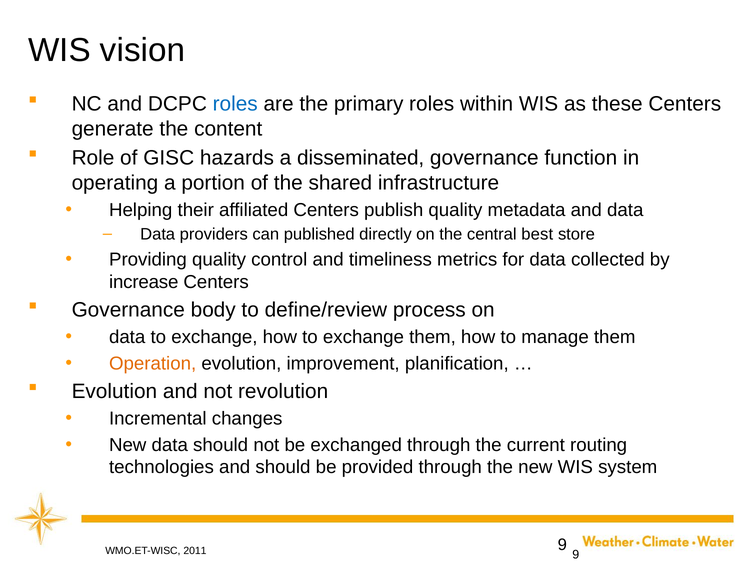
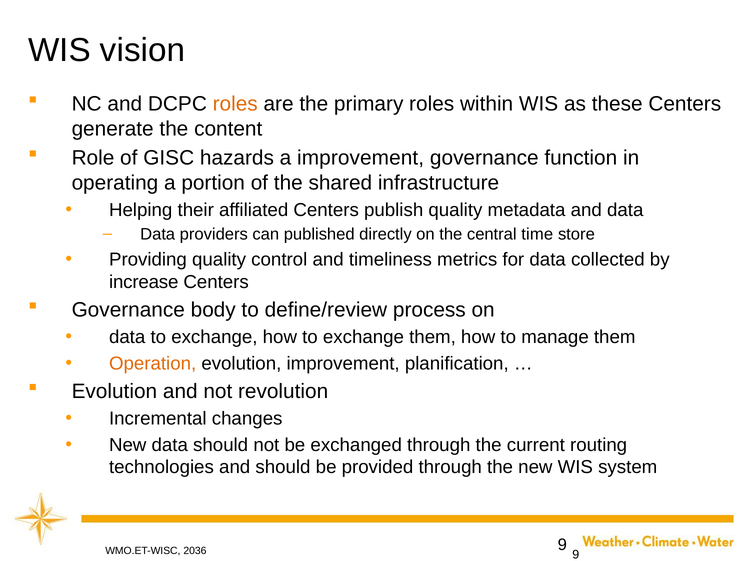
roles at (235, 104) colour: blue -> orange
a disseminated: disseminated -> improvement
best: best -> time
2011: 2011 -> 2036
